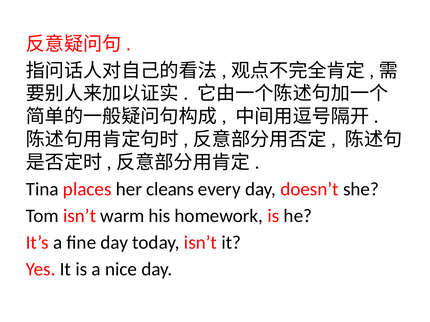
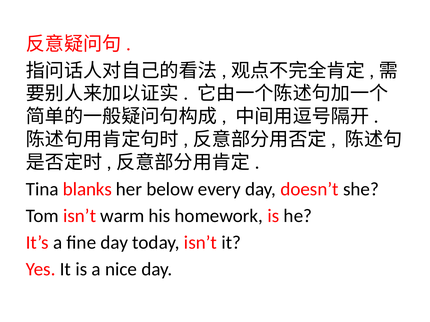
places: places -> blanks
cleans: cleans -> below
